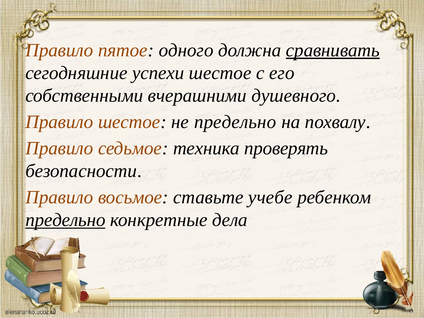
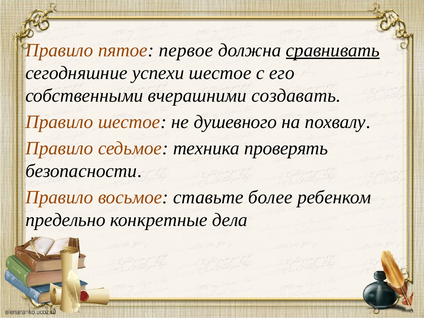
одного: одного -> первое
душевного: душевного -> создавать
не предельно: предельно -> душевного
учебе: учебе -> более
предельно at (65, 220) underline: present -> none
